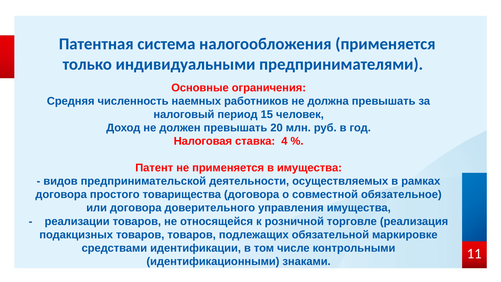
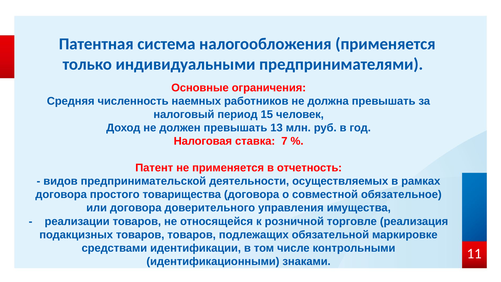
20: 20 -> 13
4: 4 -> 7
в имущества: имущества -> отчетность
